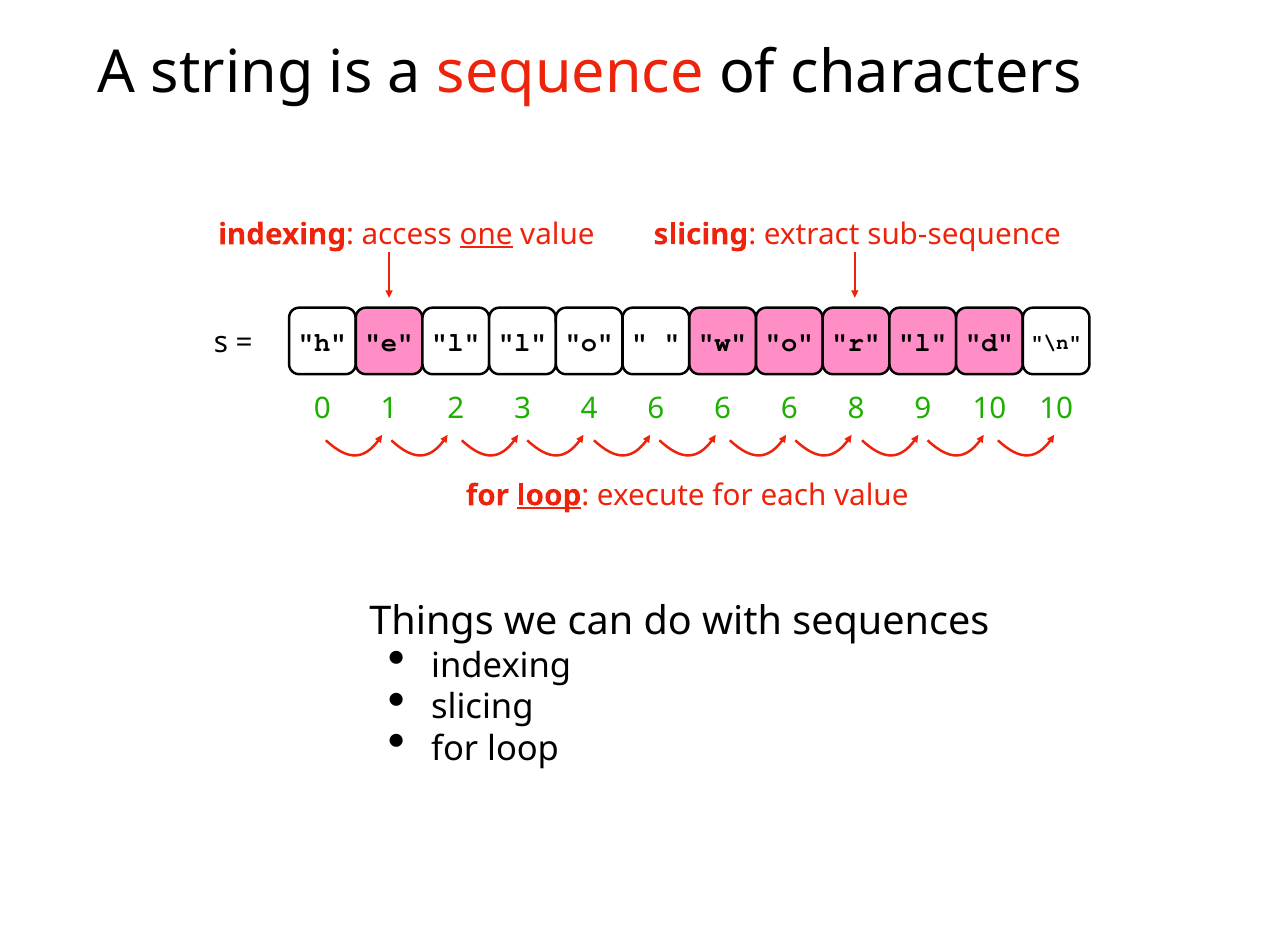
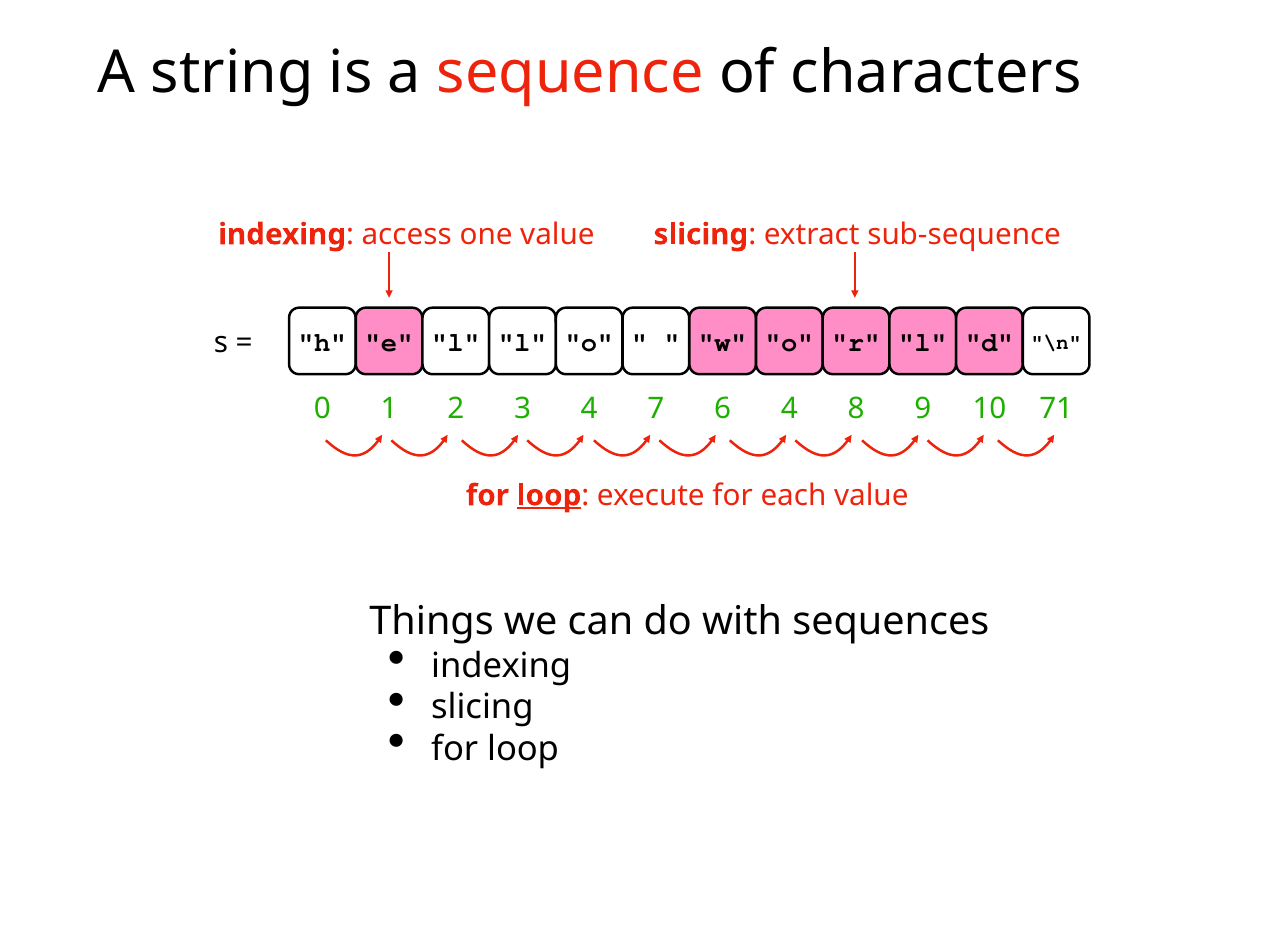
one underline: present -> none
4 6: 6 -> 7
6 at (789, 409): 6 -> 4
10 10: 10 -> 71
